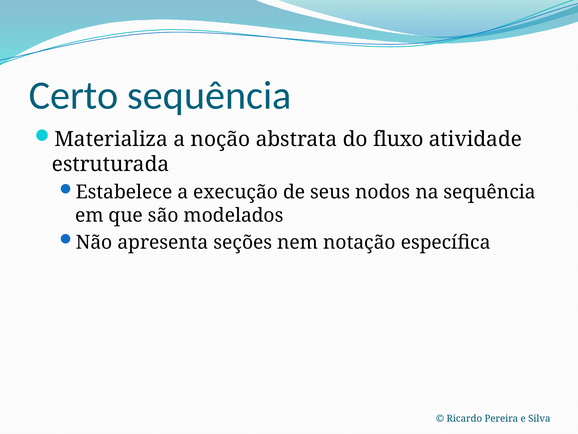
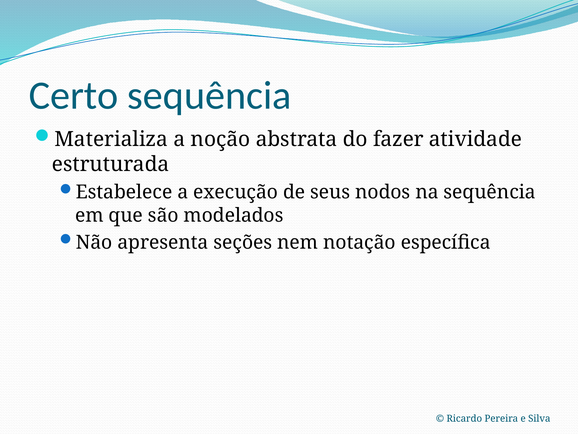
fluxo: fluxo -> fazer
